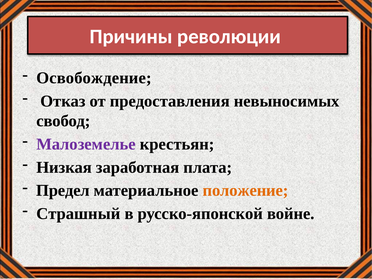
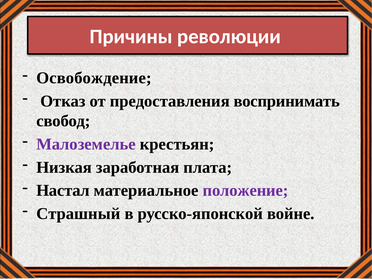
невыносимых: невыносимых -> воспринимать
Предел: Предел -> Настал
положение colour: orange -> purple
